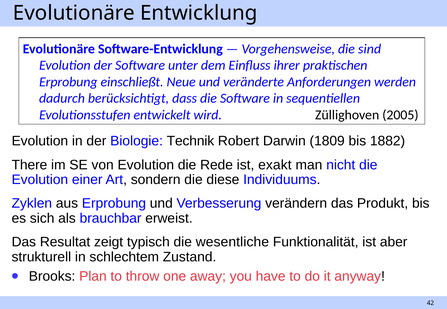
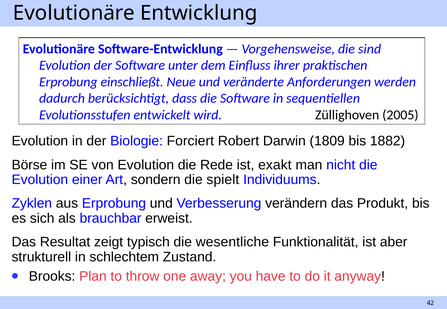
Technik: Technik -> Forciert
There: There -> Börse
diese: diese -> spielt
